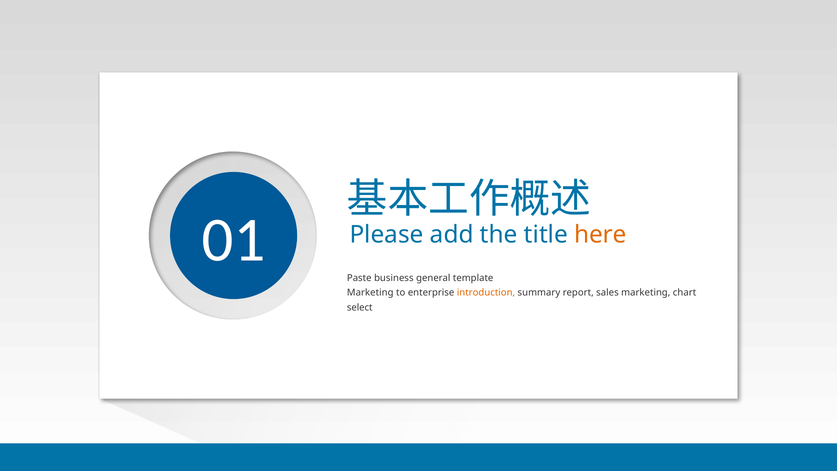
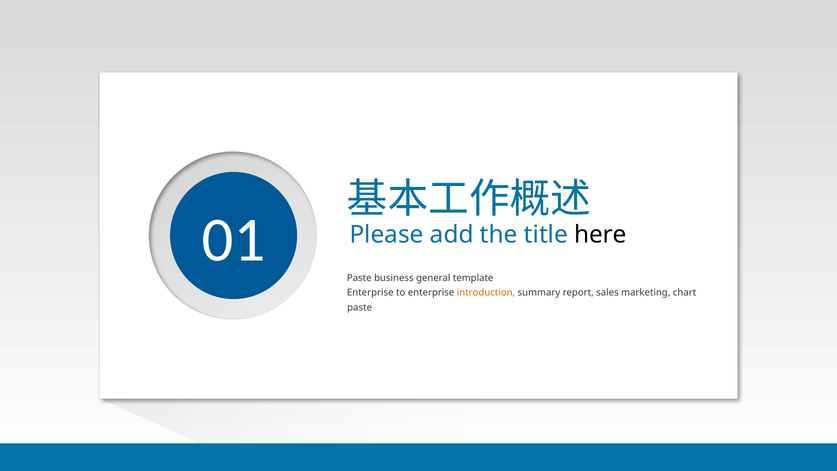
here colour: orange -> black
Marketing at (370, 293): Marketing -> Enterprise
select at (360, 308): select -> paste
